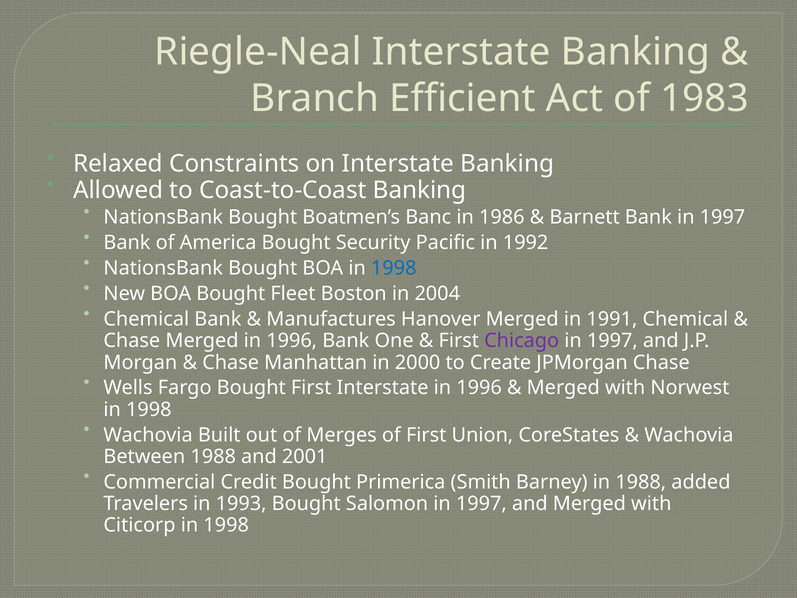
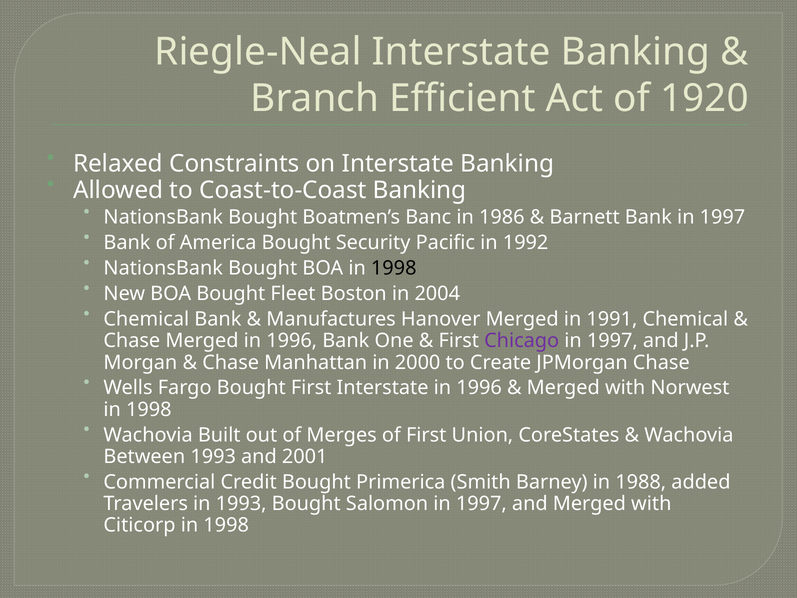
1983: 1983 -> 1920
1998 at (394, 268) colour: blue -> black
Between 1988: 1988 -> 1993
